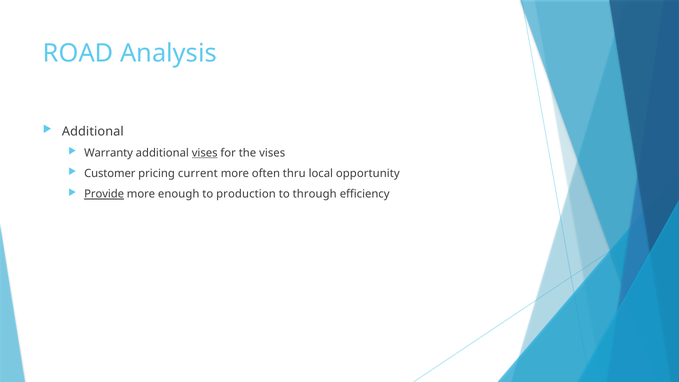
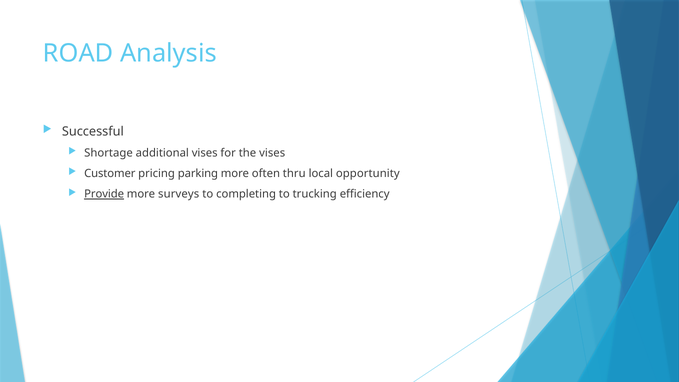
Additional at (93, 131): Additional -> Successful
Warranty: Warranty -> Shortage
vises at (205, 153) underline: present -> none
current: current -> parking
enough: enough -> surveys
production: production -> completing
through: through -> trucking
